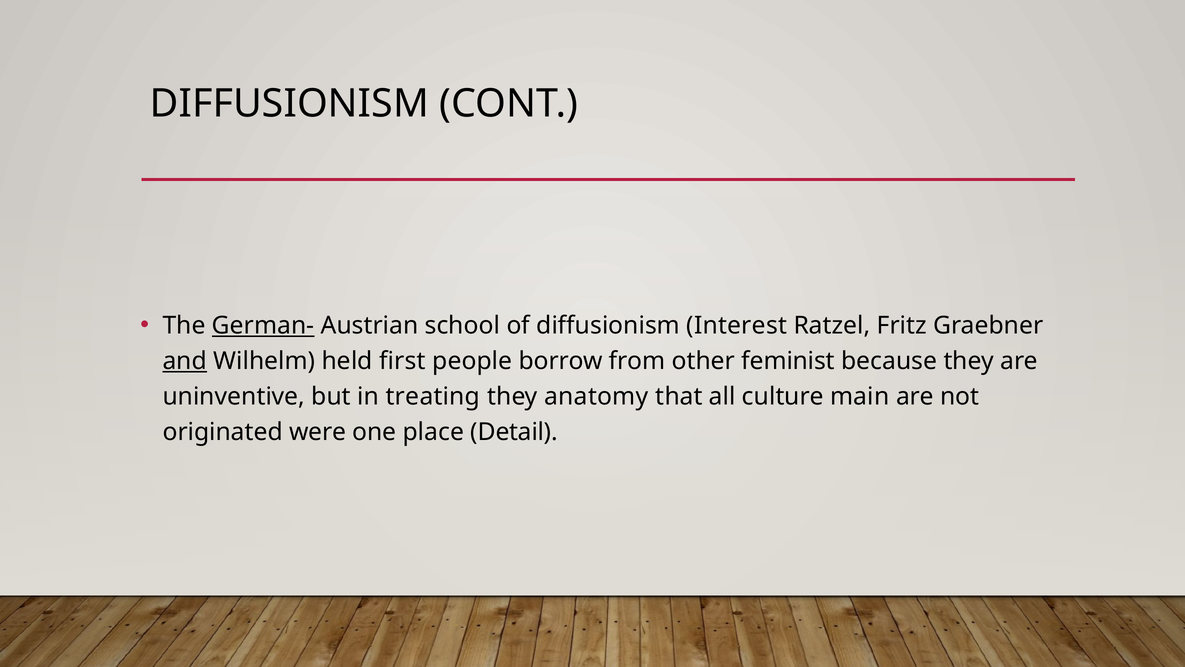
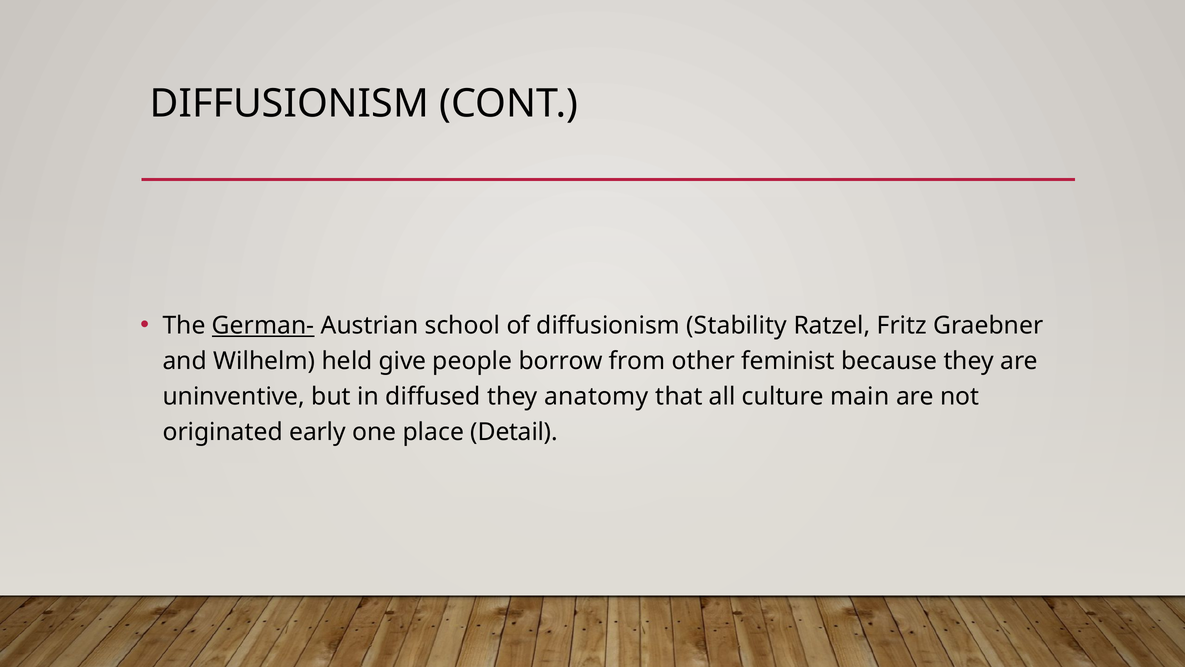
Interest: Interest -> Stability
and underline: present -> none
first: first -> give
treating: treating -> diffused
were: were -> early
